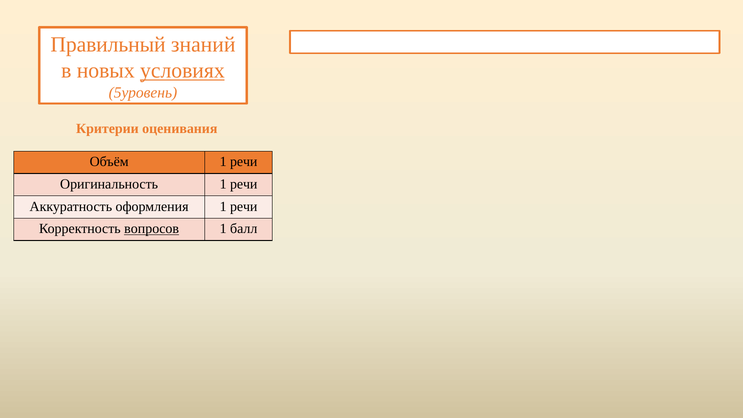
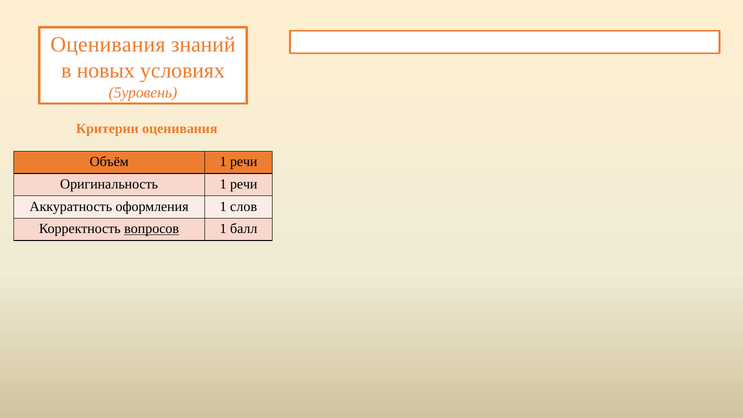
Правильный at (108, 45): Правильный -> Оценивания
условиях underline: present -> none
оформления 1 речи: речи -> слов
